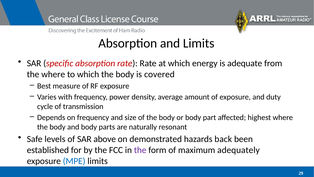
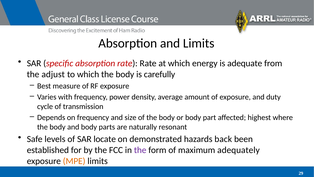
the where: where -> adjust
covered: covered -> carefully
above: above -> locate
MPE colour: blue -> orange
